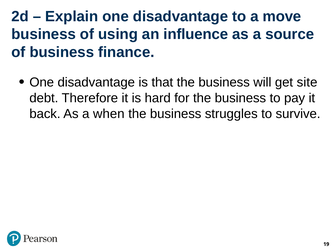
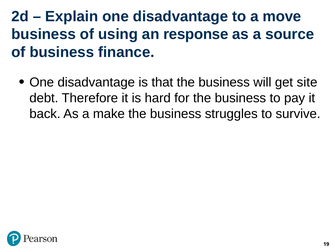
influence: influence -> response
when: when -> make
